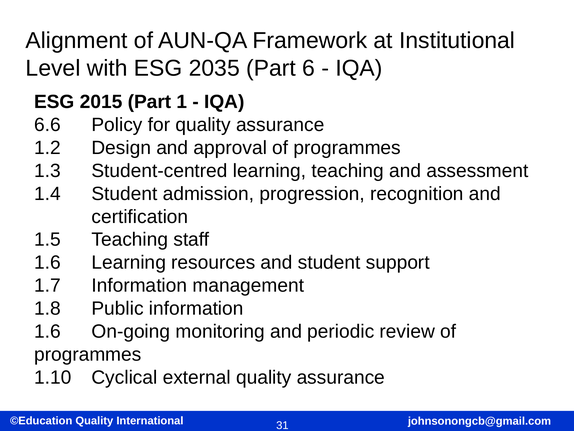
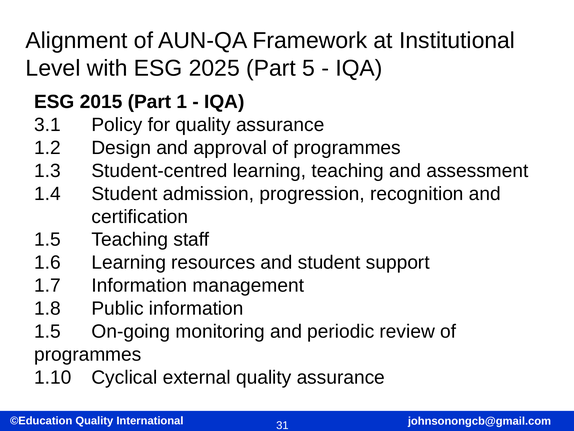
2035: 2035 -> 2025
6: 6 -> 5
6.6: 6.6 -> 3.1
1.6 at (47, 331): 1.6 -> 1.5
